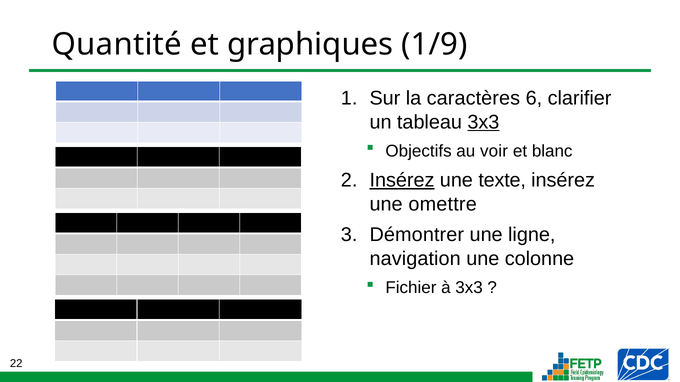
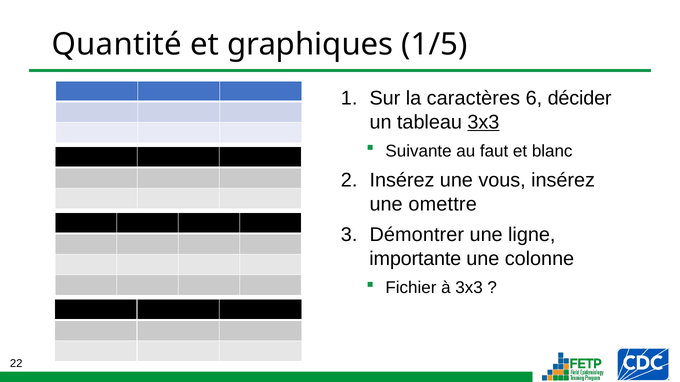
1/9: 1/9 -> 1/5
clarifier: clarifier -> décider
Objectifs: Objectifs -> Suivante
voir: voir -> faut
Insérez at (402, 181) underline: present -> none
texte: texte -> vous
navigation: navigation -> importante
